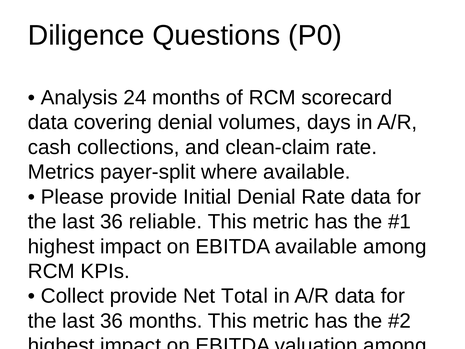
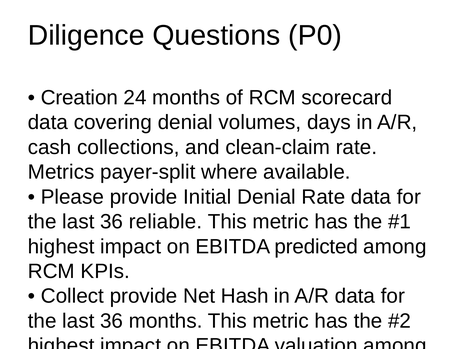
Analysis: Analysis -> Creation
EBITDA available: available -> predicted
Total: Total -> Hash
